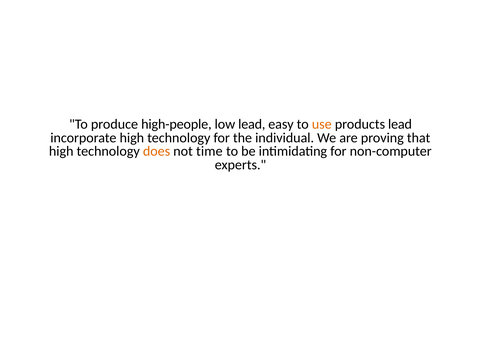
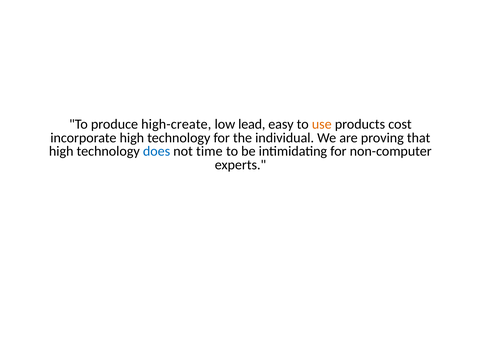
high-people: high-people -> high-create
products lead: lead -> cost
does colour: orange -> blue
